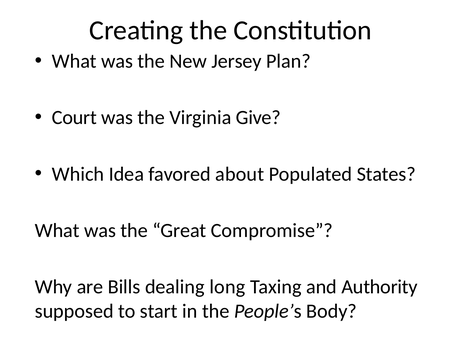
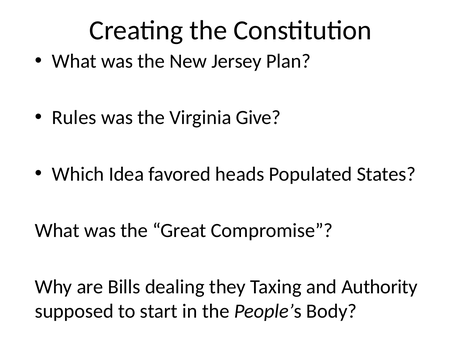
Court: Court -> Rules
about: about -> heads
long: long -> they
